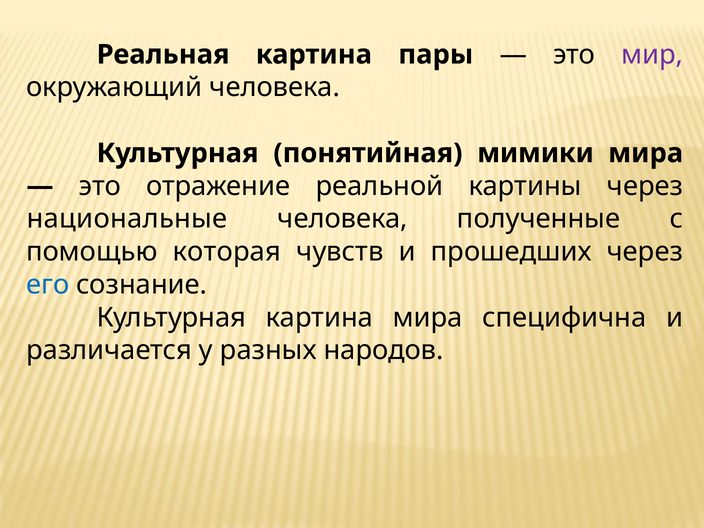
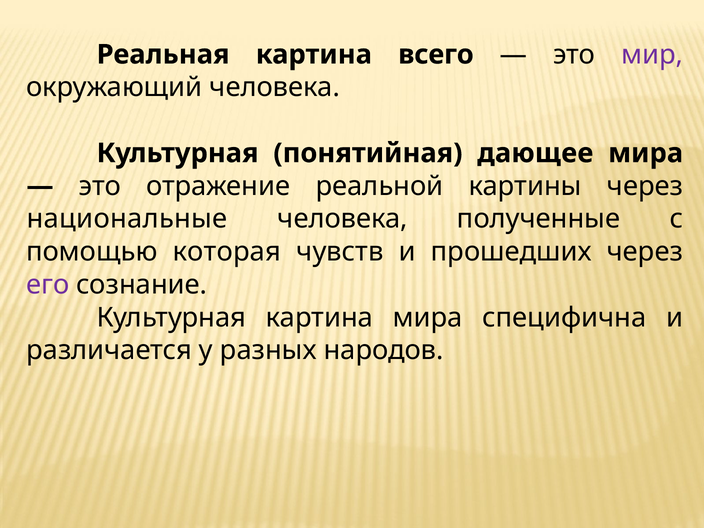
пары: пары -> всего
мимики: мимики -> дающее
его colour: blue -> purple
